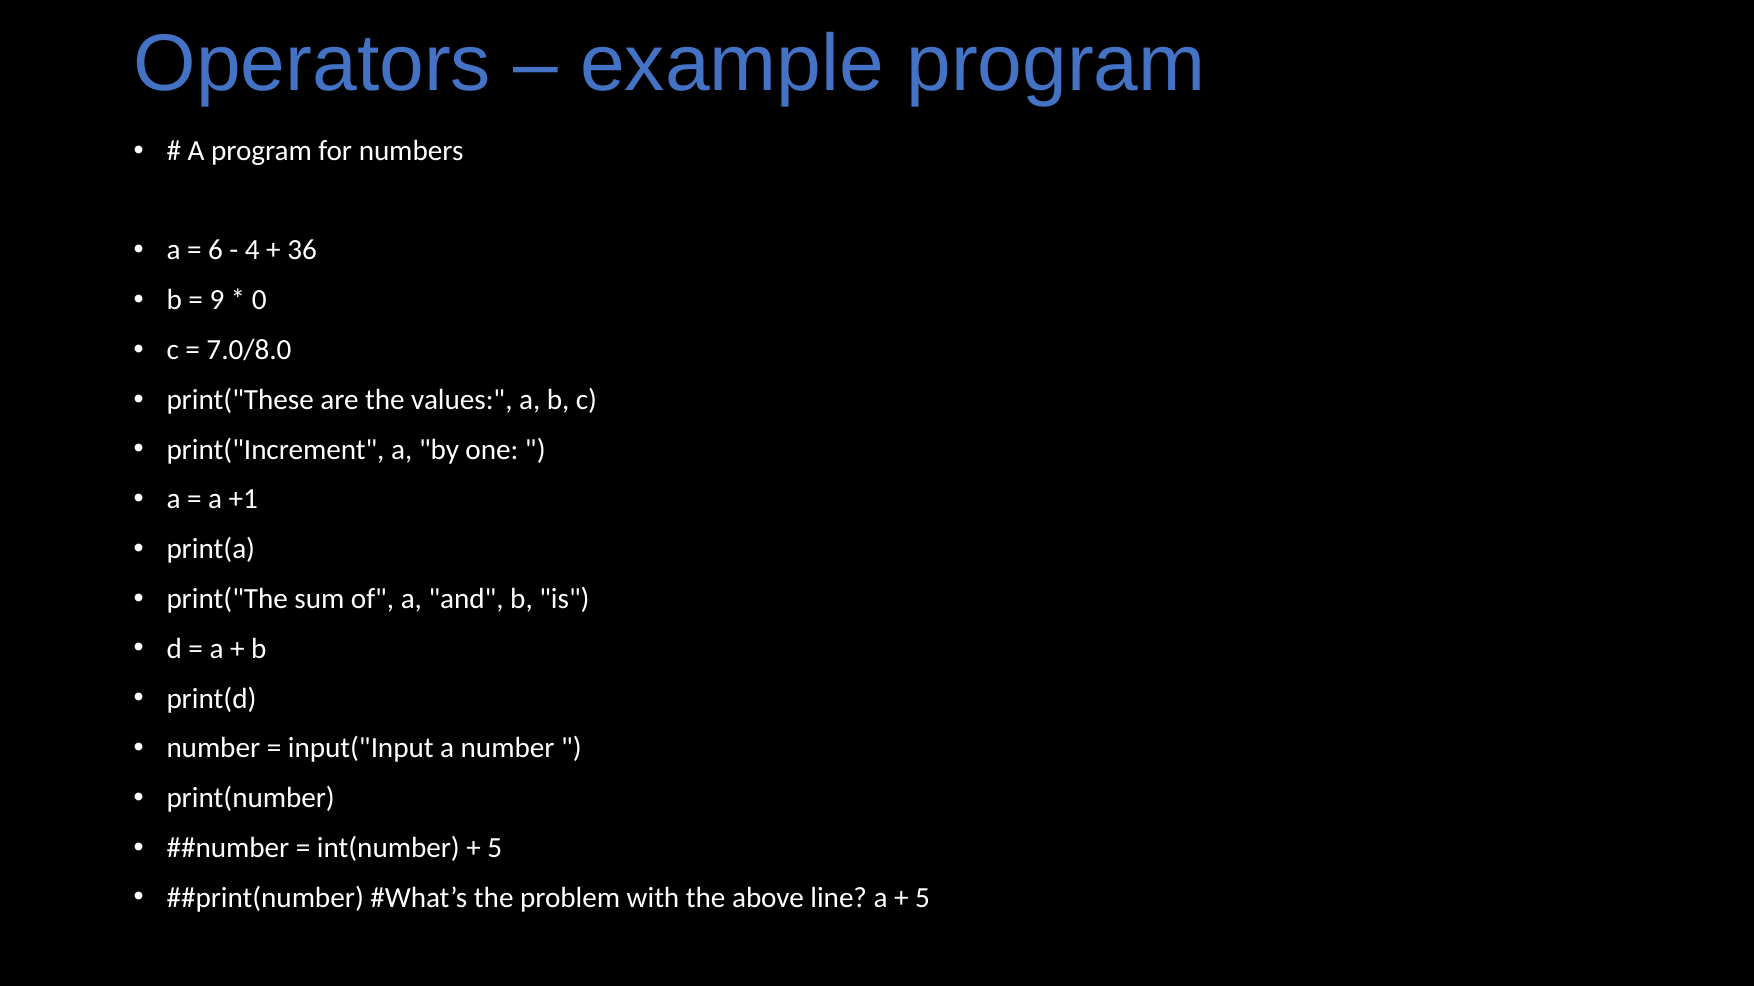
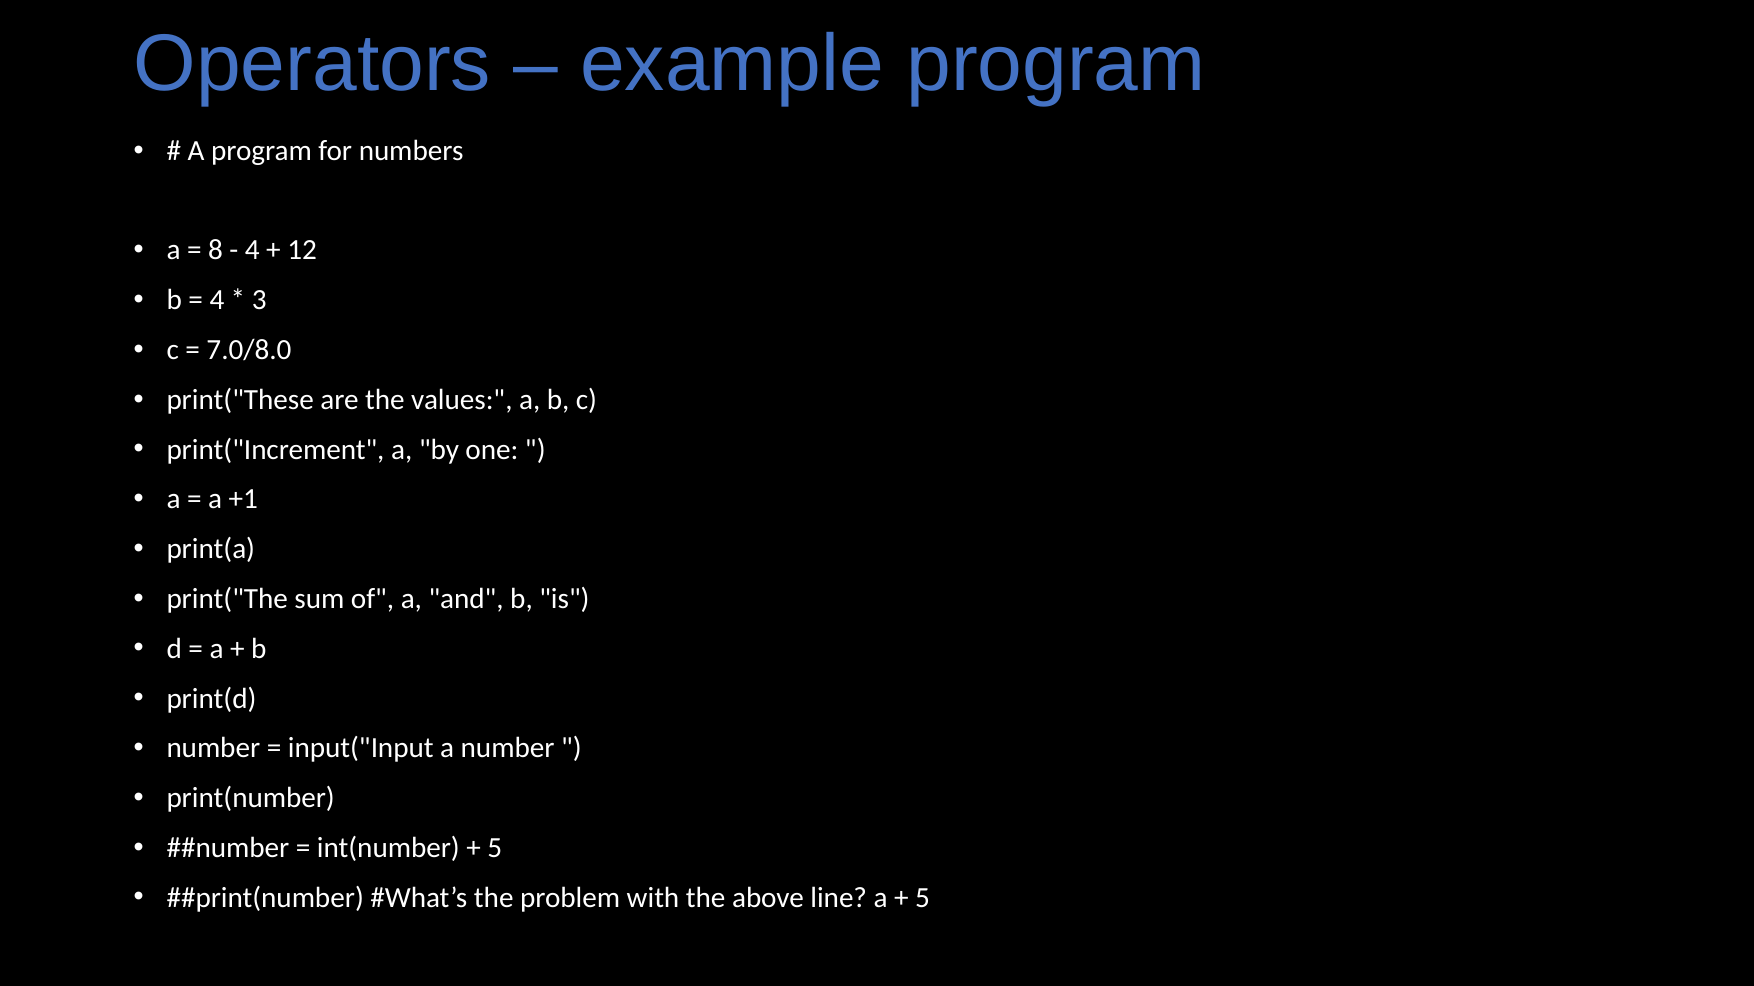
6: 6 -> 8
36: 36 -> 12
9 at (217, 300): 9 -> 4
0: 0 -> 3
